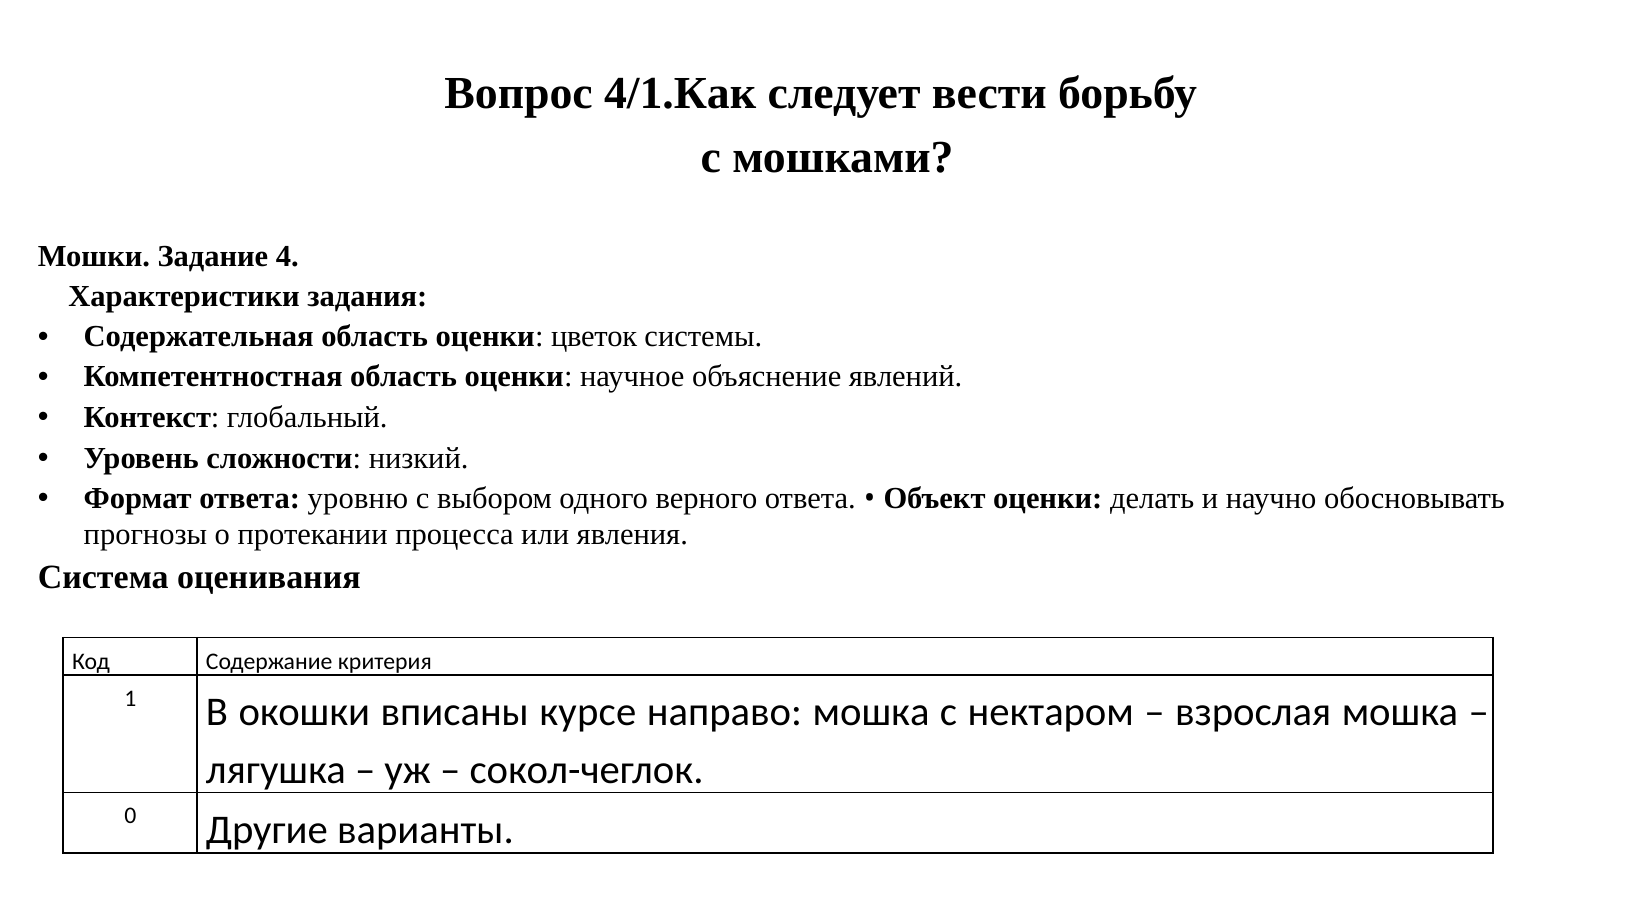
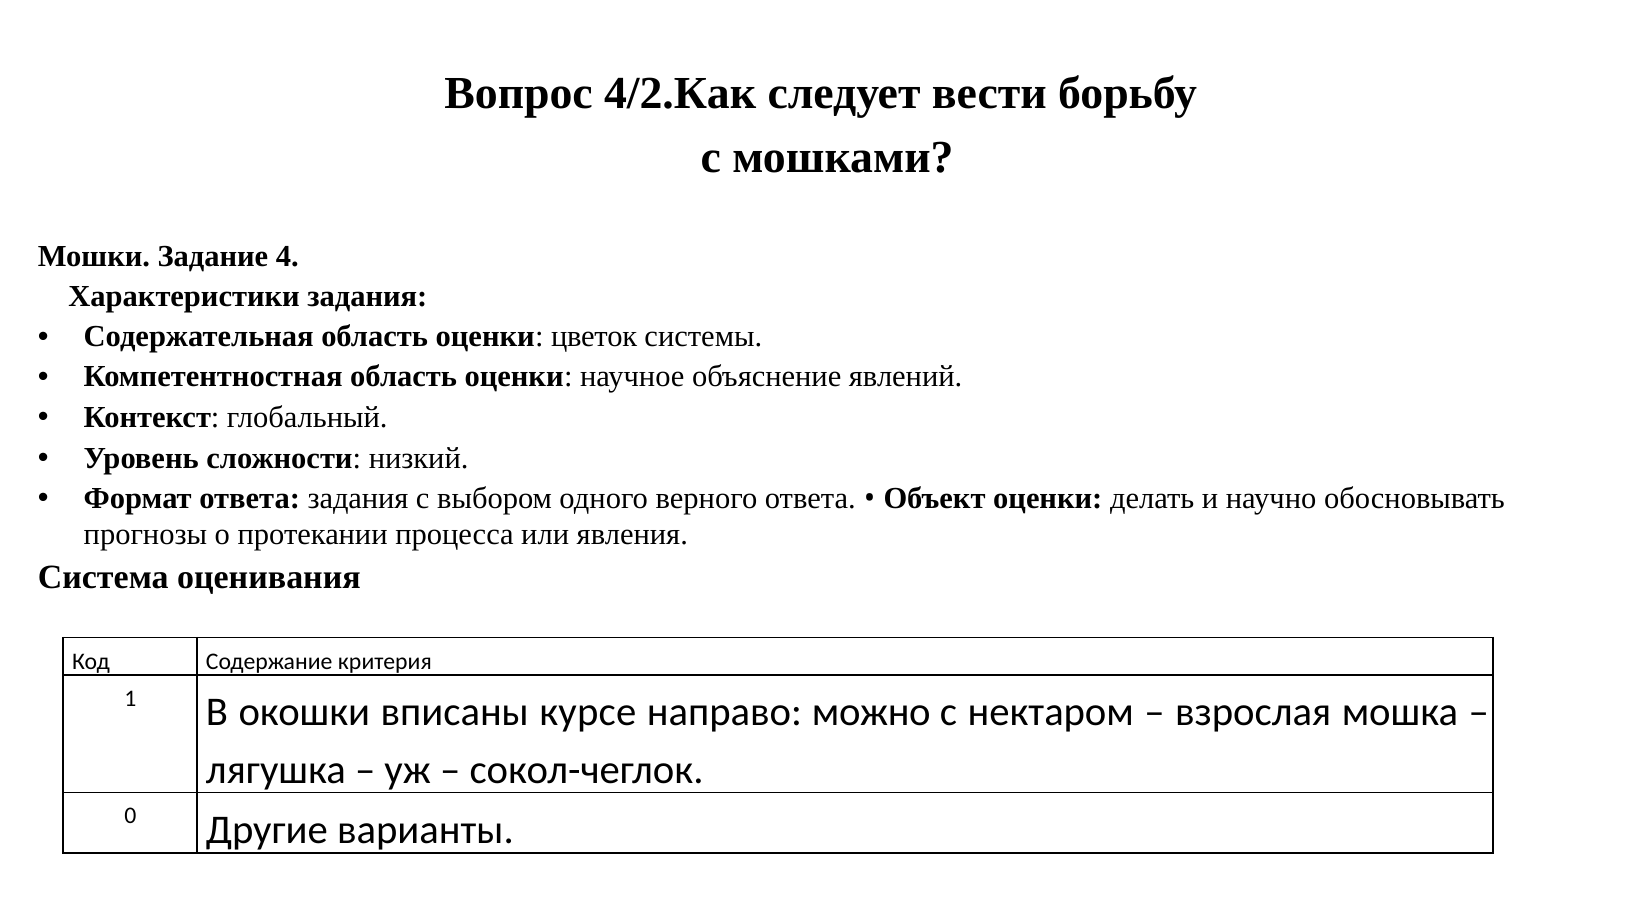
4/1.Как: 4/1.Как -> 4/2.Как
ответа уровню: уровню -> задания
направо мошка: мошка -> можно
